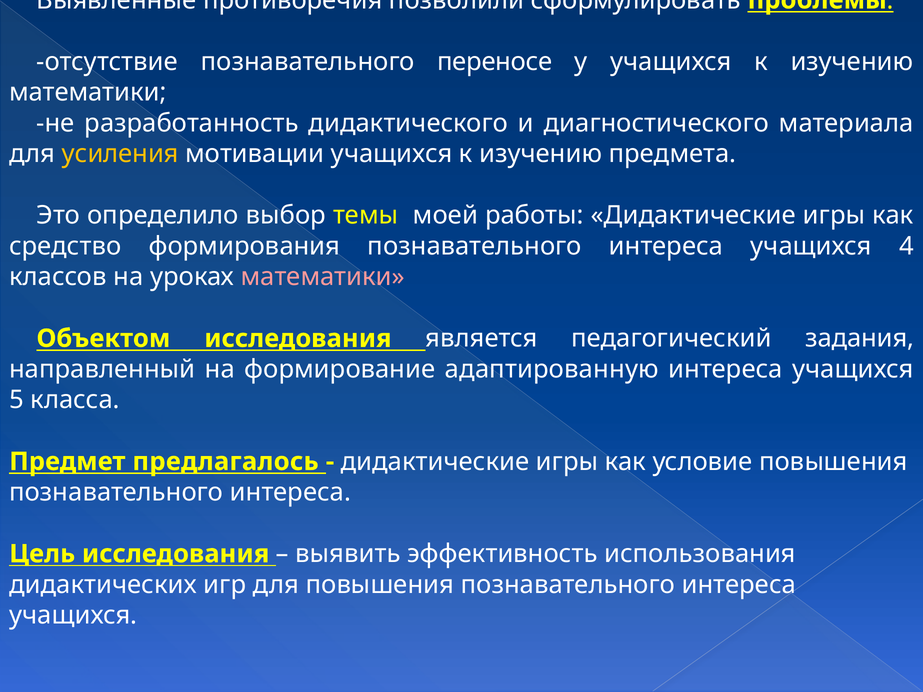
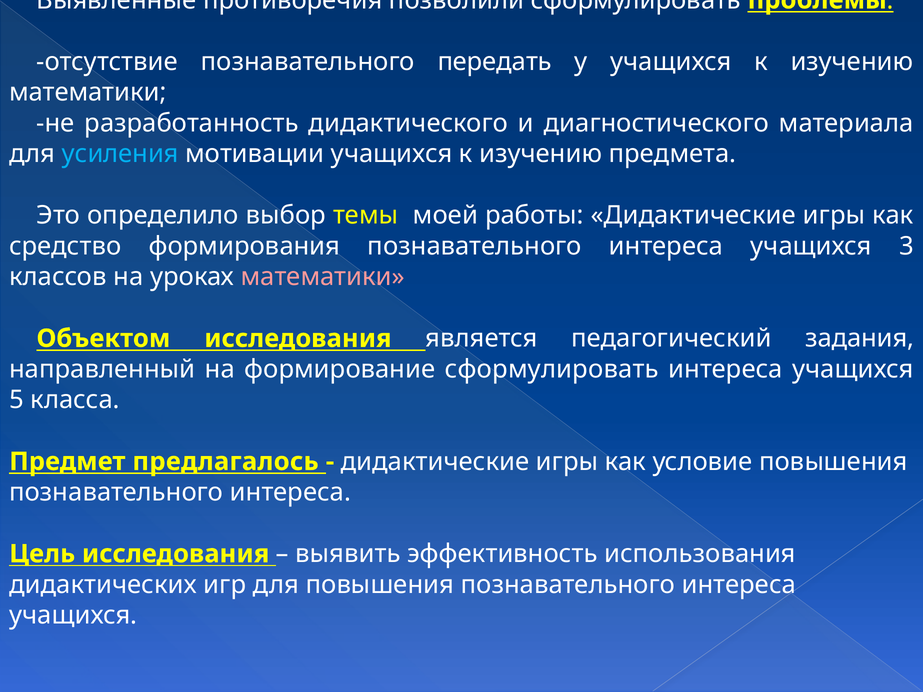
переносе: переносе -> передать
усиления colour: yellow -> light blue
4: 4 -> 3
формирование адаптированную: адаптированную -> сформулировать
